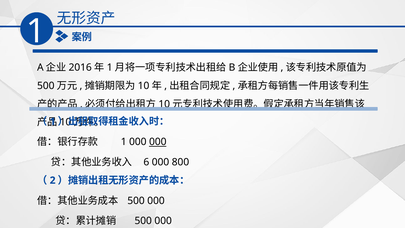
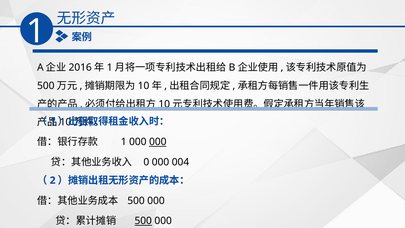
6: 6 -> 0
800: 800 -> 004
500 at (143, 221) underline: none -> present
